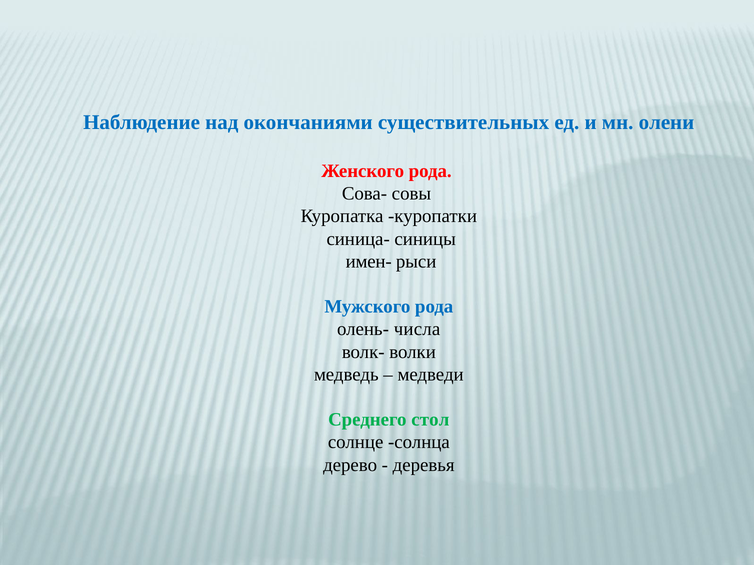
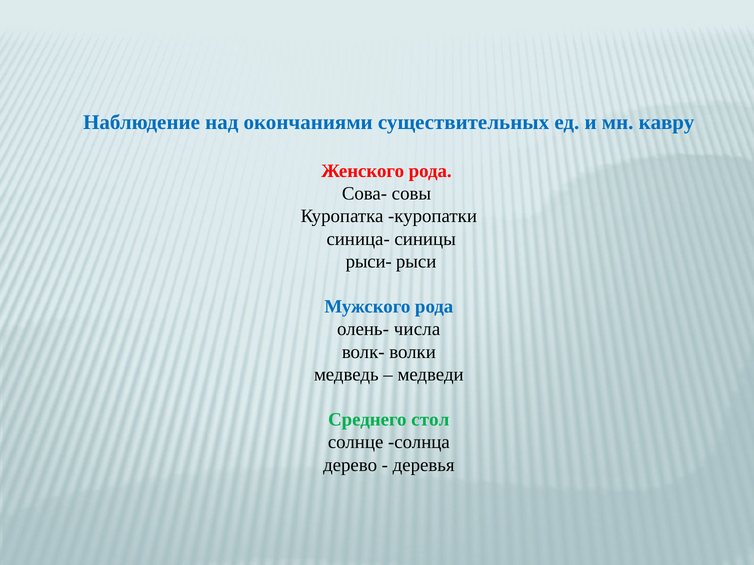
олени: олени -> кавру
имен-: имен- -> рыси-
